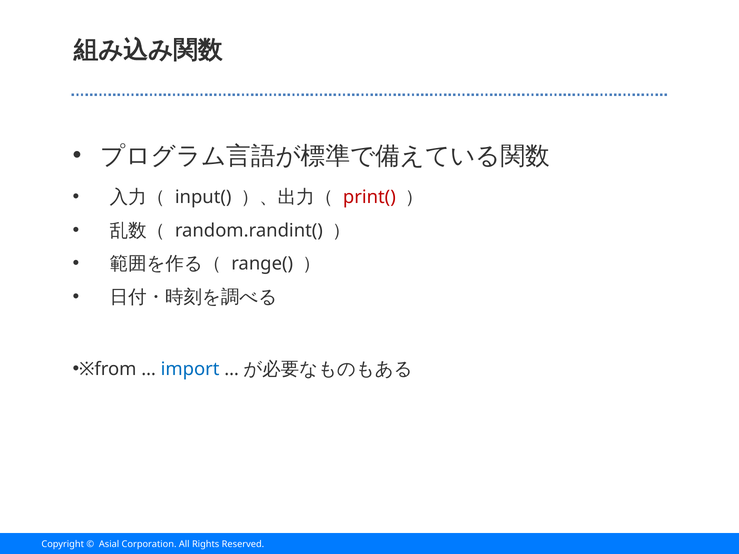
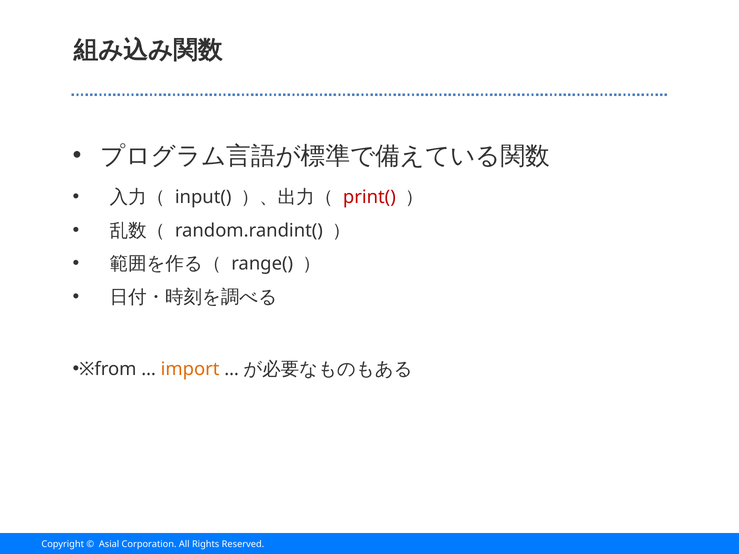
import colour: blue -> orange
